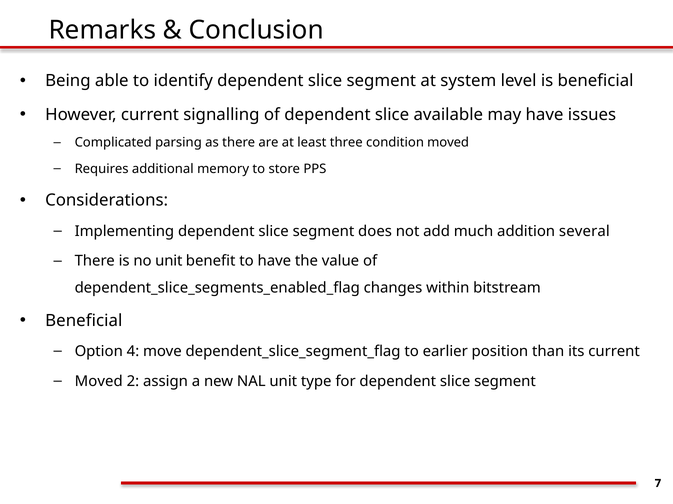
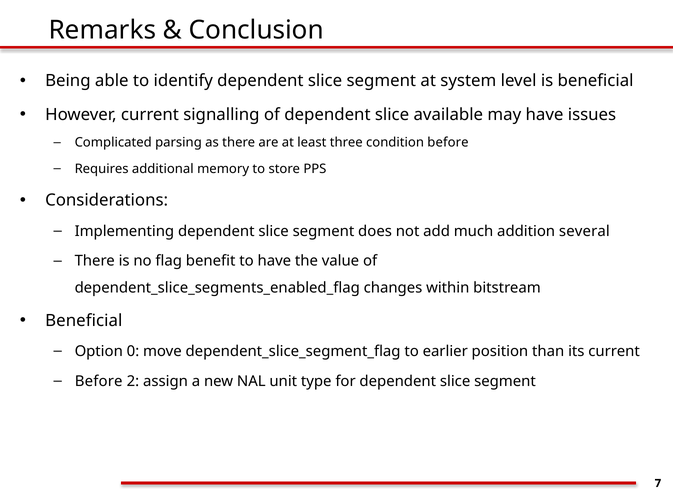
condition moved: moved -> before
no unit: unit -> flag
4: 4 -> 0
Moved at (99, 382): Moved -> Before
